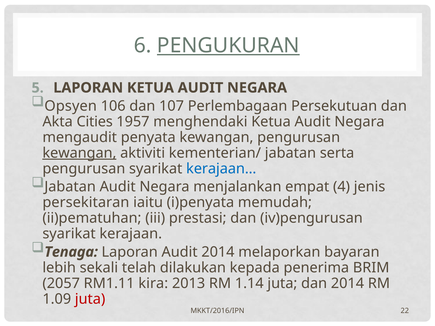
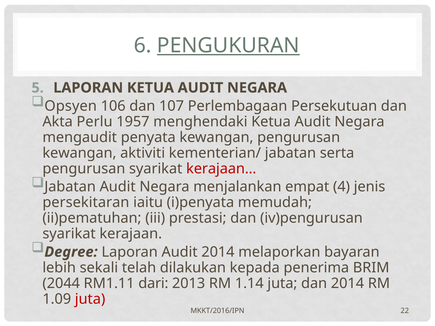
Cities: Cities -> Perlu
kewangan at (79, 153) underline: present -> none
kerajaan… colour: blue -> red
Tenaga: Tenaga -> Degree
2057: 2057 -> 2044
kira: kira -> dari
